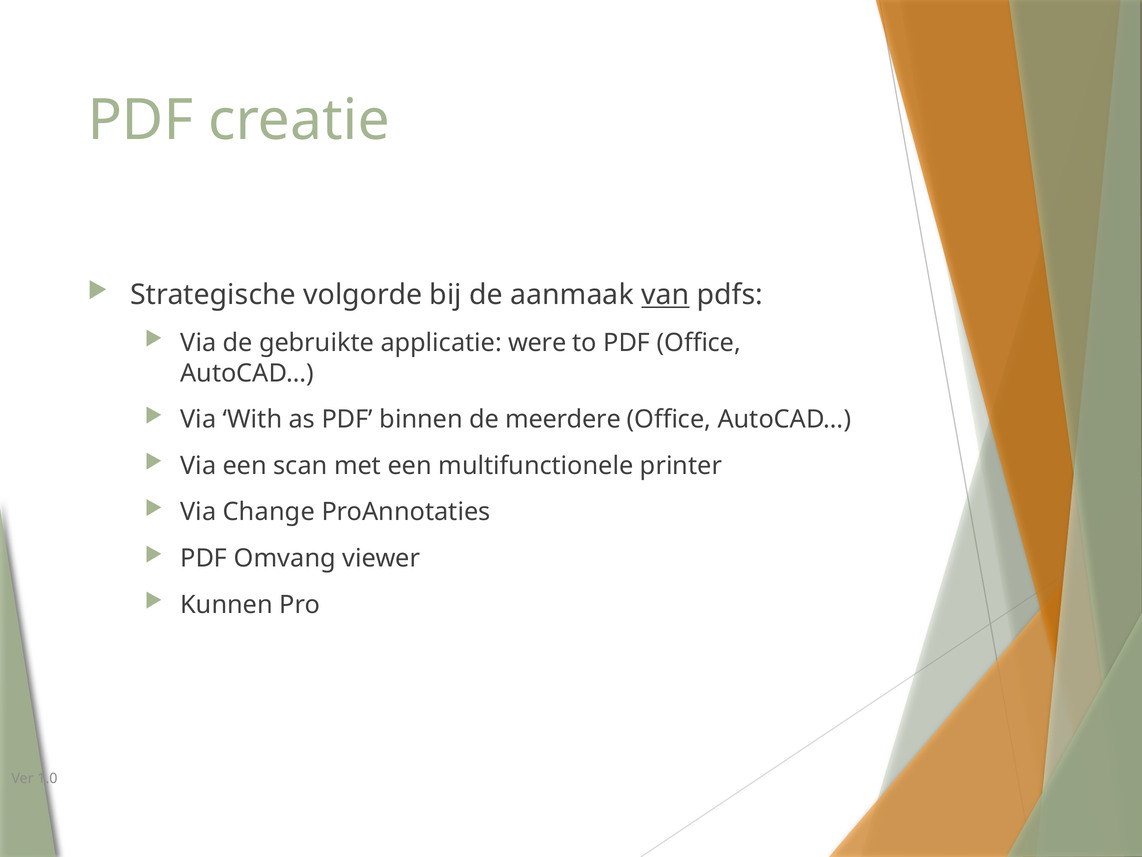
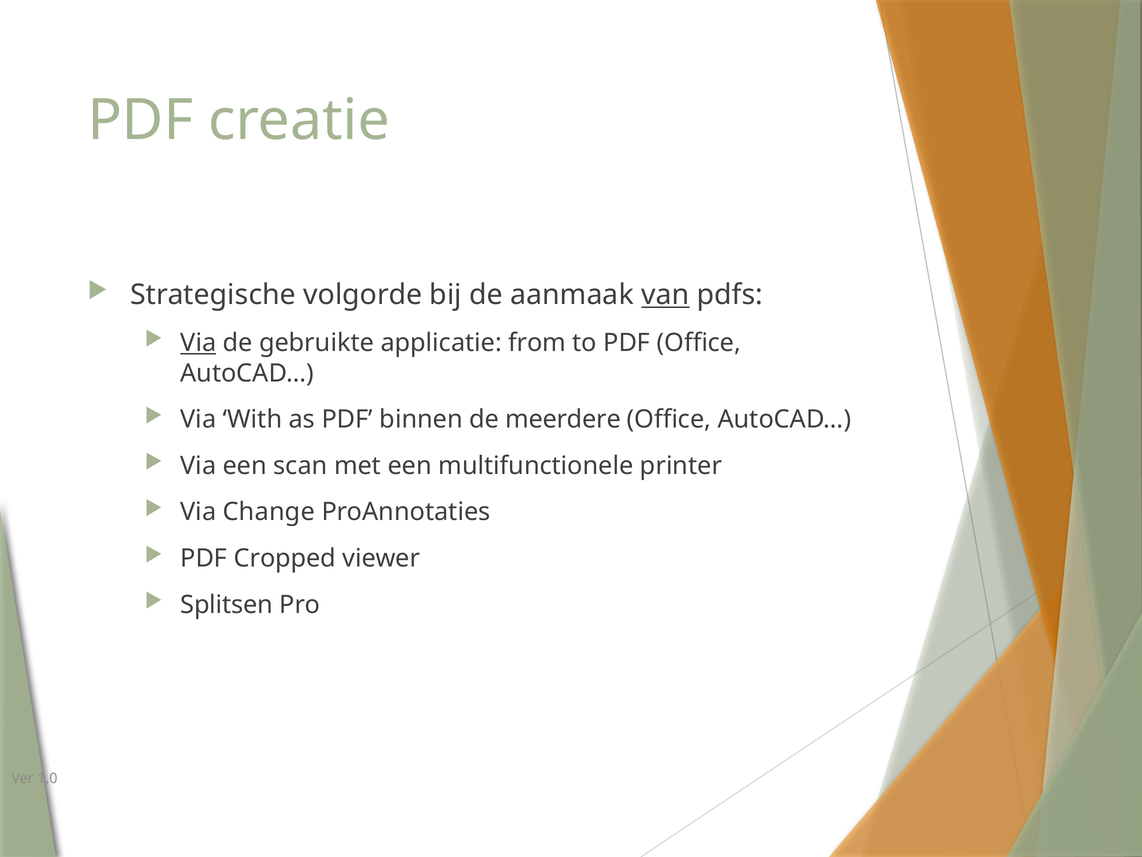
Via at (198, 343) underline: none -> present
were: were -> from
Omvang: Omvang -> Cropped
Kunnen: Kunnen -> Splitsen
